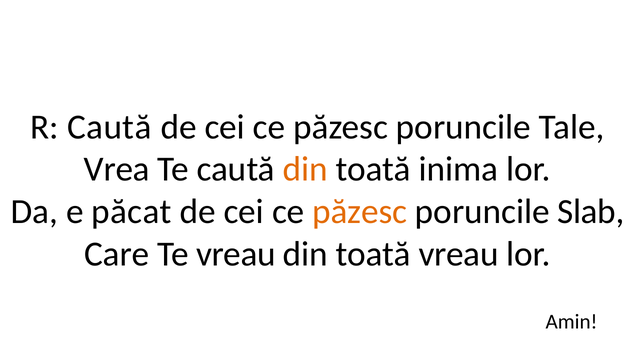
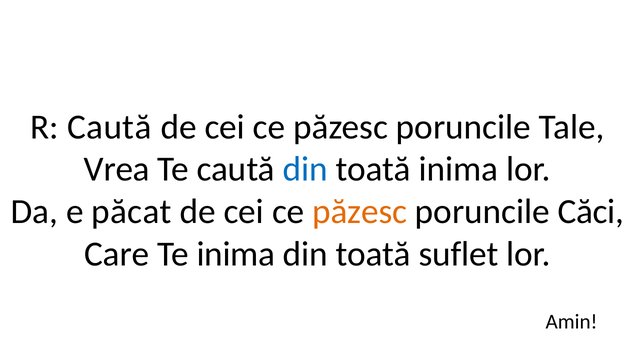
din at (305, 169) colour: orange -> blue
Slab: Slab -> Căci
Te vreau: vreau -> inima
toată vreau: vreau -> suflet
